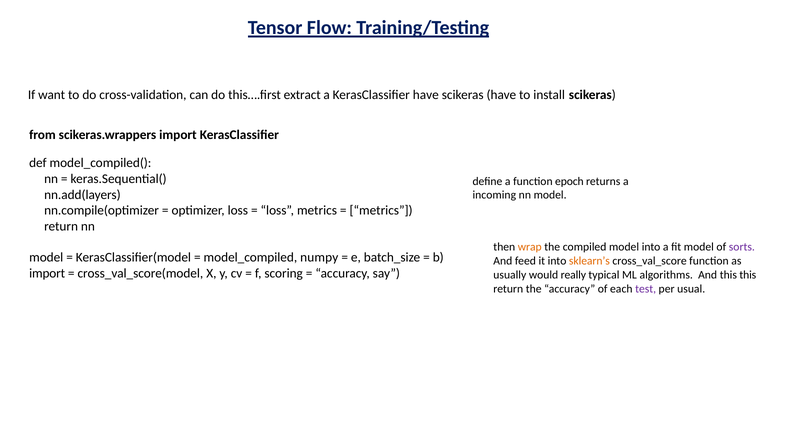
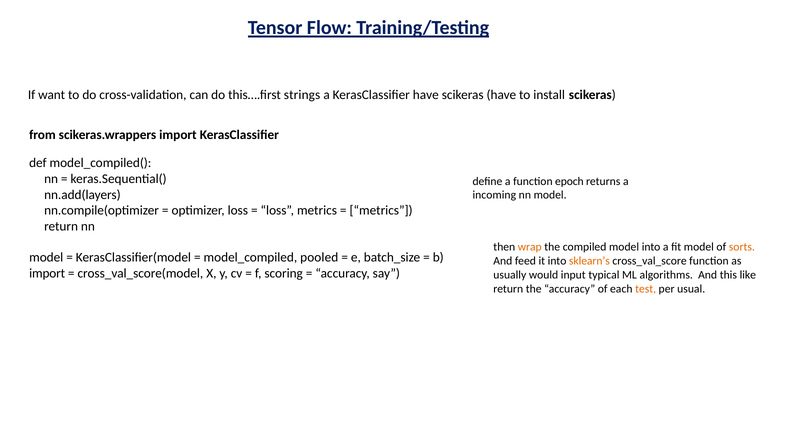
extract: extract -> strings
sorts colour: purple -> orange
numpy: numpy -> pooled
really: really -> input
this this: this -> like
test colour: purple -> orange
